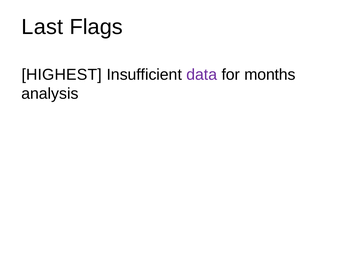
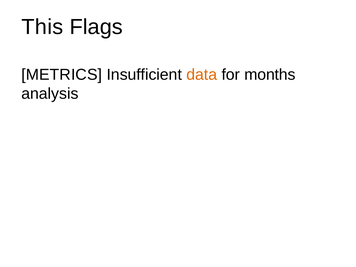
Last: Last -> This
HIGHEST: HIGHEST -> METRICS
data colour: purple -> orange
